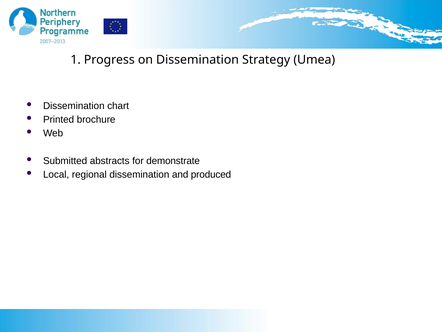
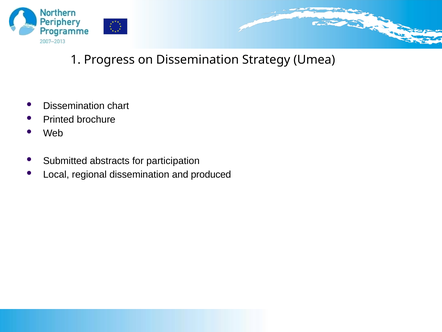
demonstrate: demonstrate -> participation
